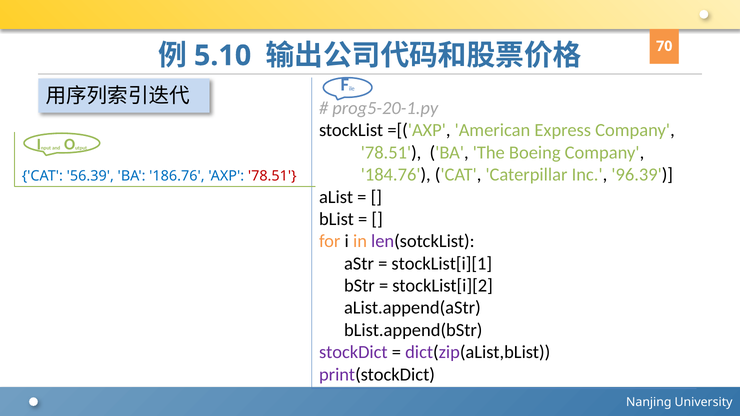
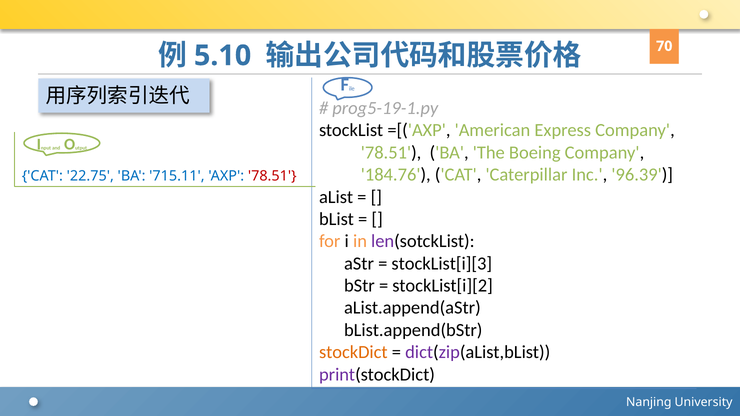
prog5-20-1.py: prog5-20-1.py -> prog5-19-1.py
56.39: 56.39 -> 22.75
186.76: 186.76 -> 715.11
stockList[i][1: stockList[i][1 -> stockList[i][3
stockDict colour: purple -> orange
